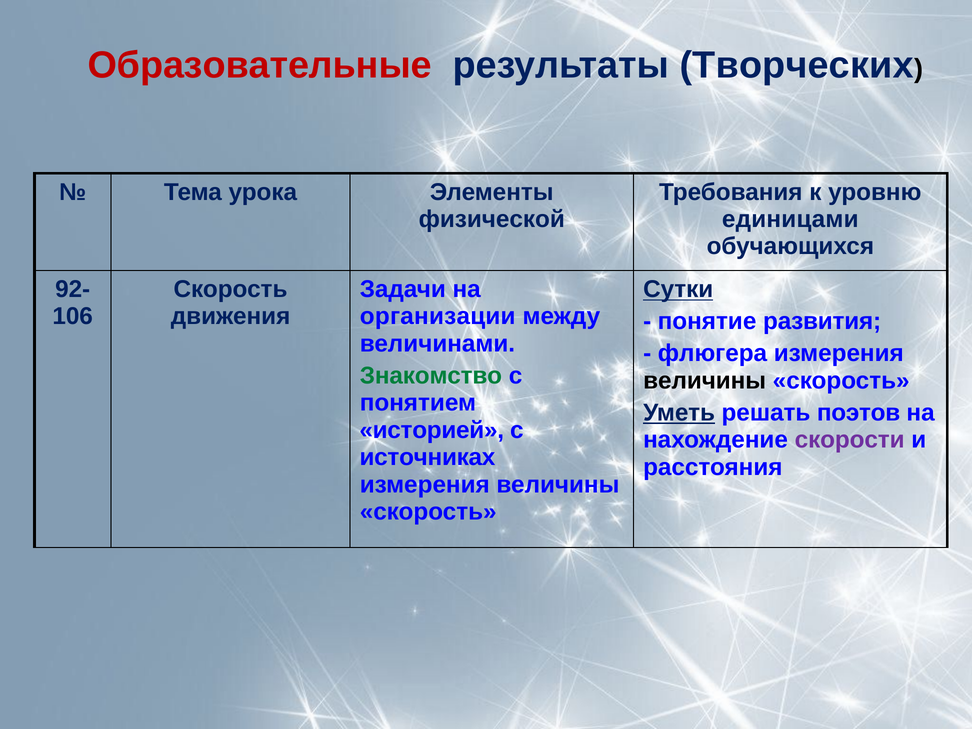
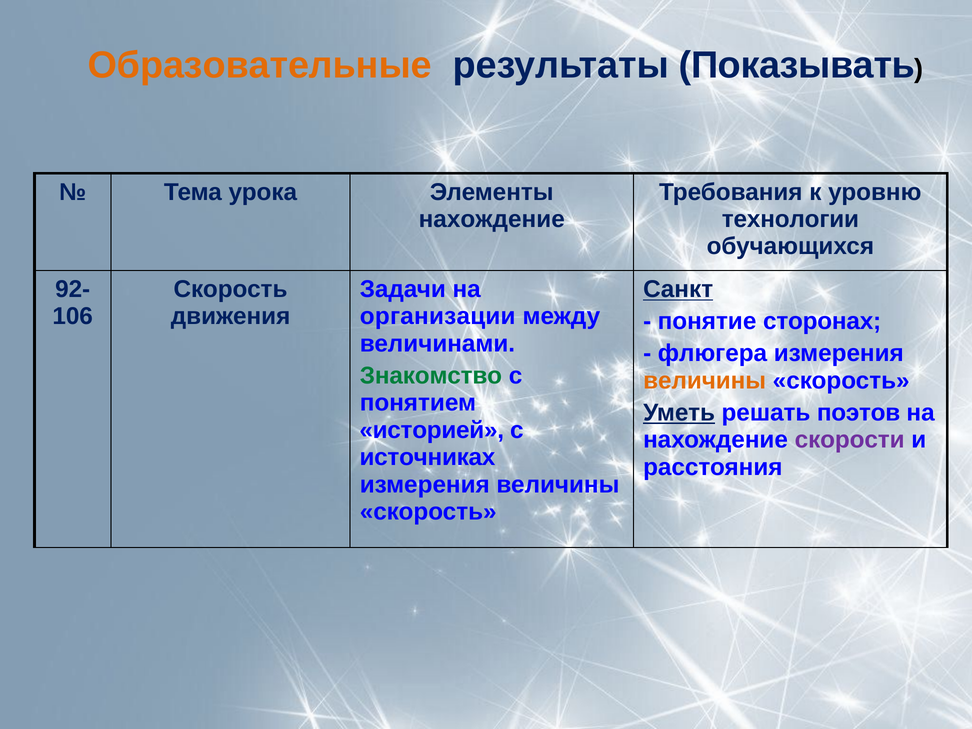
Образовательные colour: red -> orange
Творческих: Творческих -> Показывать
физической at (492, 219): физической -> нахождение
единицами: единицами -> технологии
Сутки: Сутки -> Санкт
развития: развития -> сторонах
величины at (705, 381) colour: black -> orange
